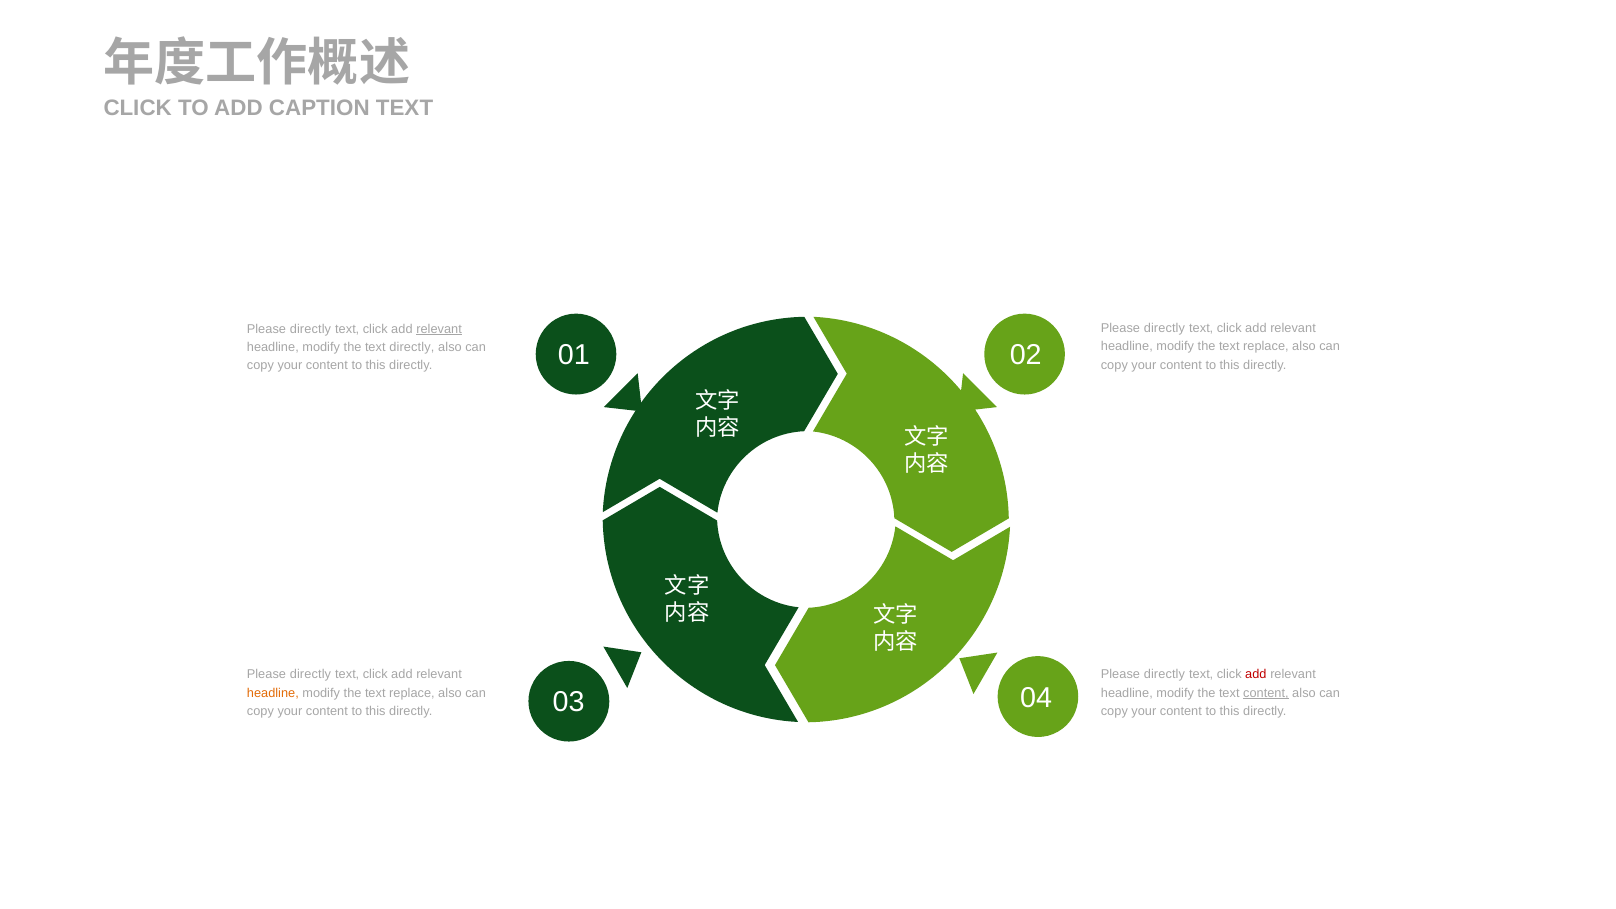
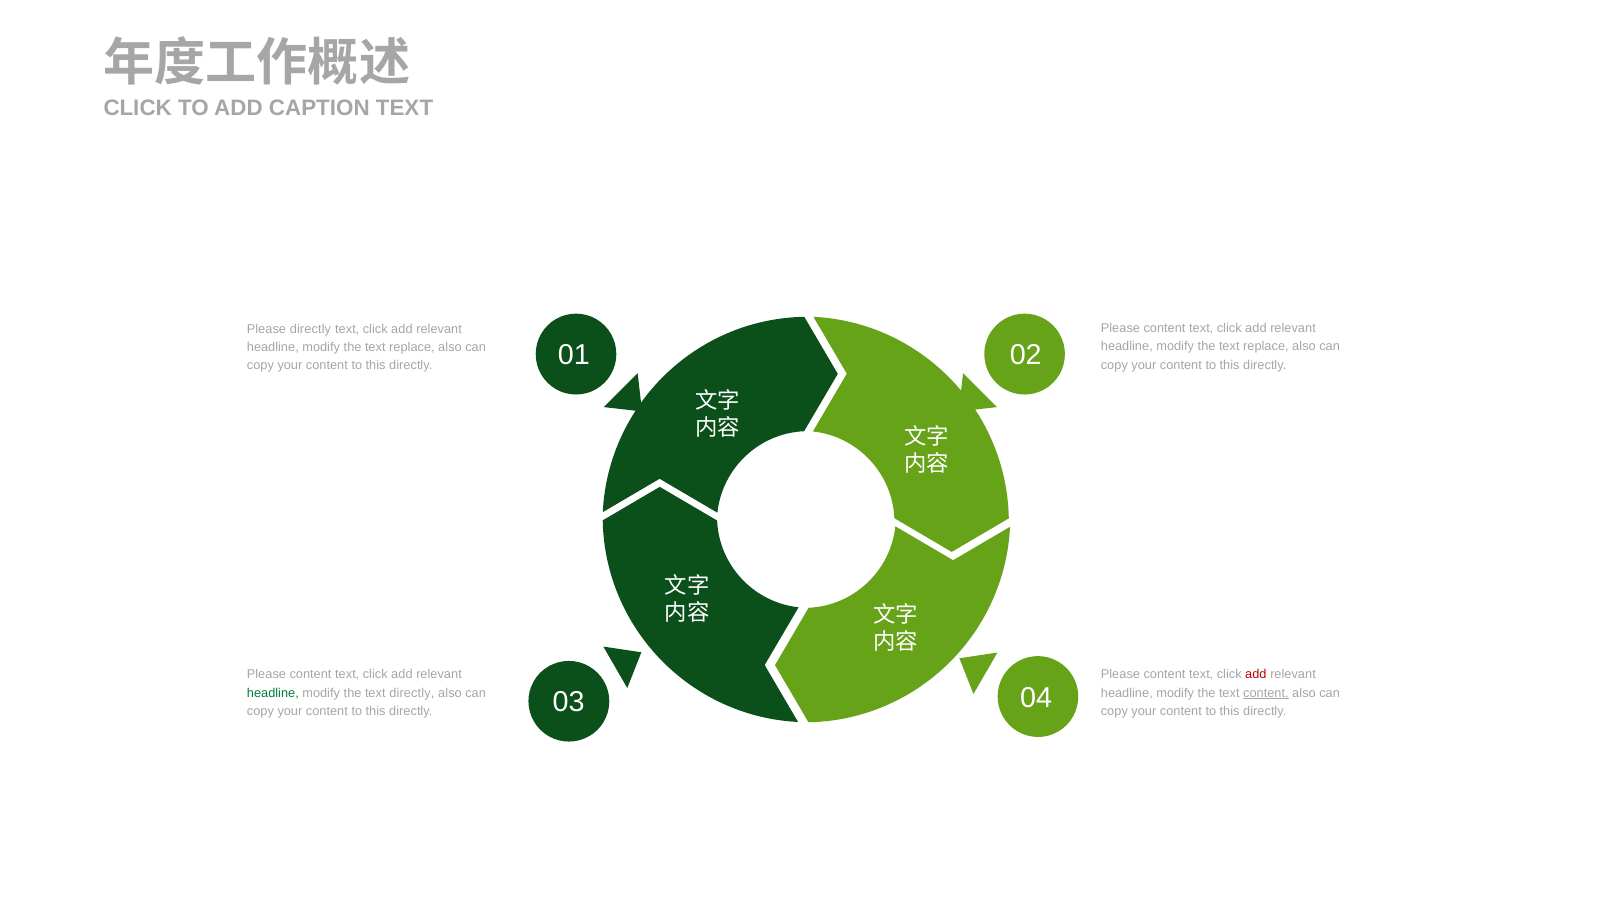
directly at (1164, 328): directly -> content
relevant at (439, 329) underline: present -> none
directly at (412, 347): directly -> replace
directly at (310, 674): directly -> content
directly at (1164, 674): directly -> content
headline at (273, 693) colour: orange -> green
replace at (412, 693): replace -> directly
